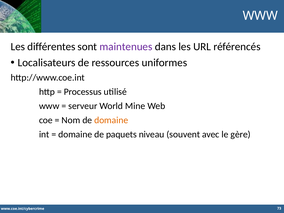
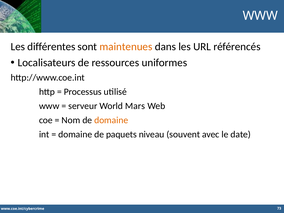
maintenues colour: purple -> orange
Mine: Mine -> Mars
gère: gère -> date
